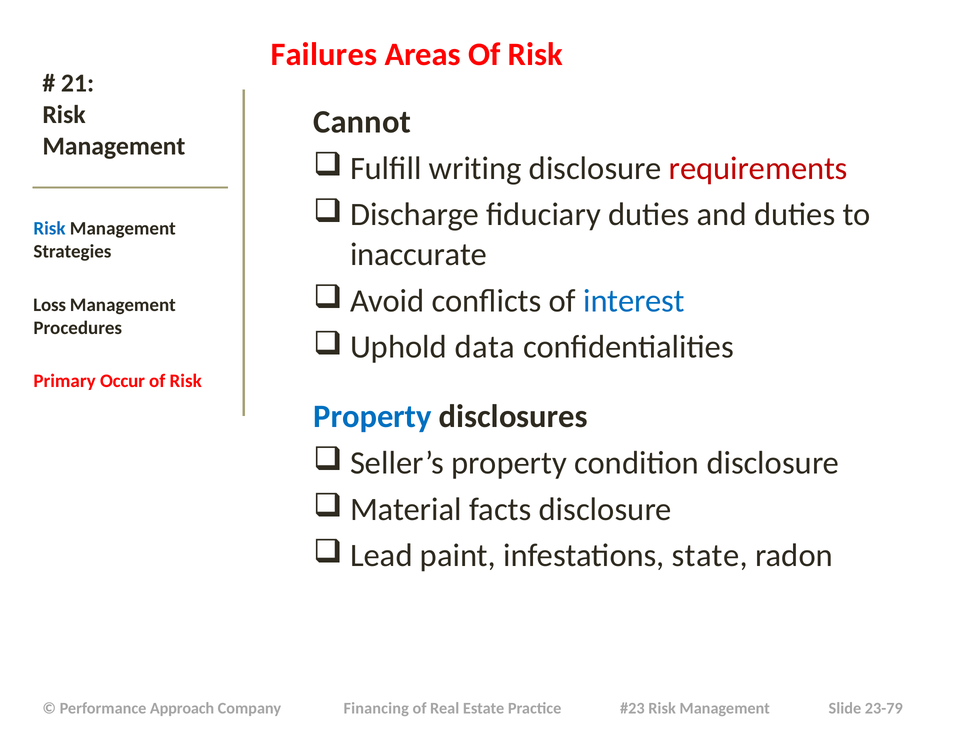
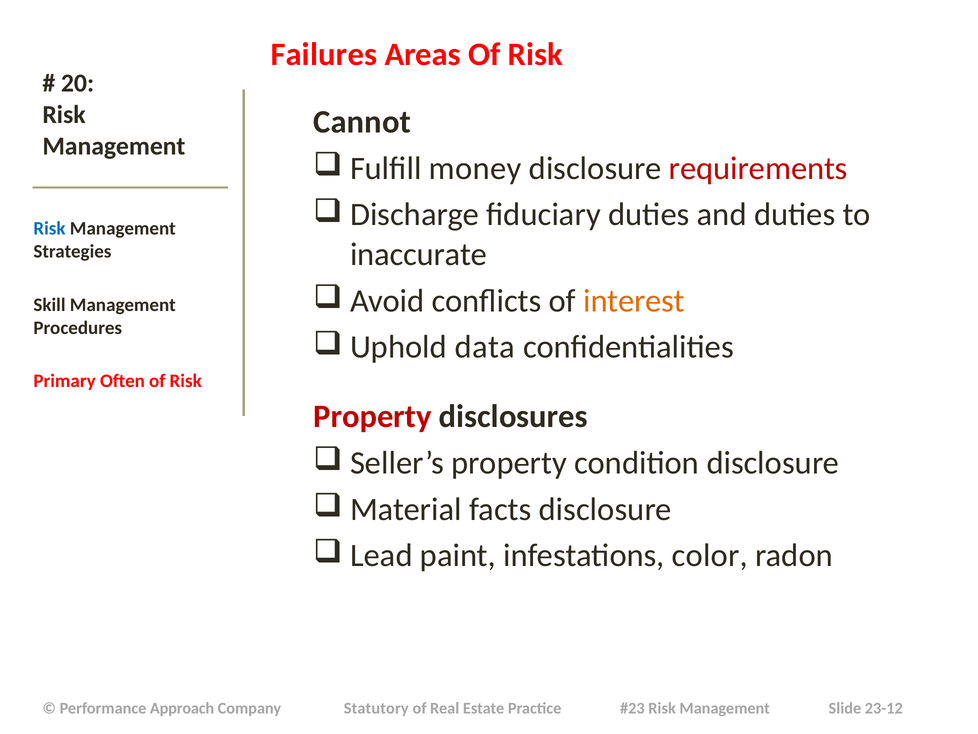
21: 21 -> 20
writing: writing -> money
interest colour: blue -> orange
Loss: Loss -> Skill
Occur: Occur -> Often
Property at (372, 416) colour: blue -> red
state: state -> color
Financing: Financing -> Statutory
23-79: 23-79 -> 23-12
